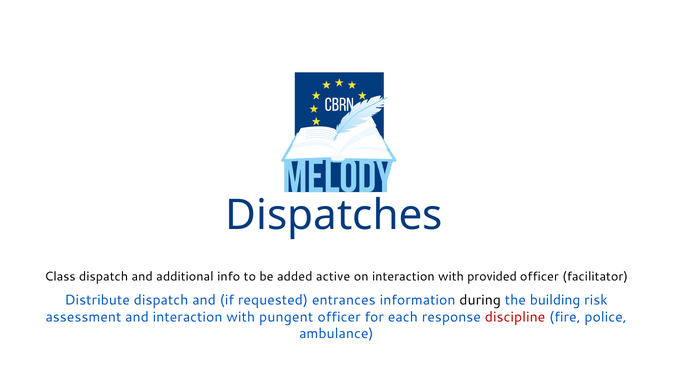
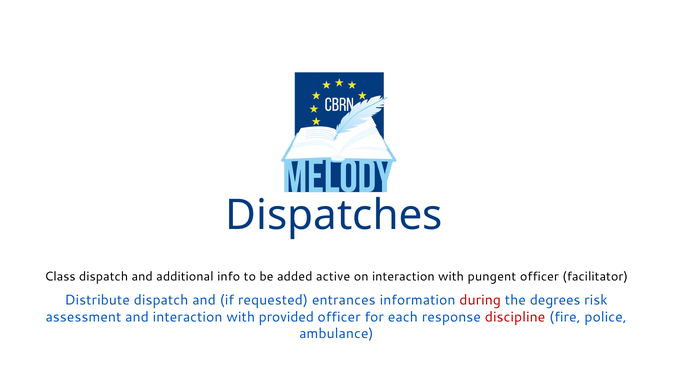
provided: provided -> pungent
during colour: black -> red
building: building -> degrees
pungent: pungent -> provided
